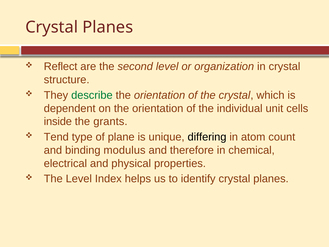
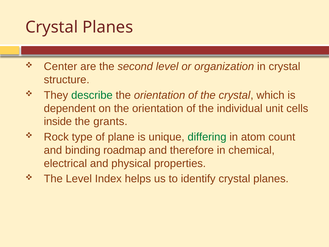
Reflect: Reflect -> Center
Tend: Tend -> Rock
differing colour: black -> green
modulus: modulus -> roadmap
